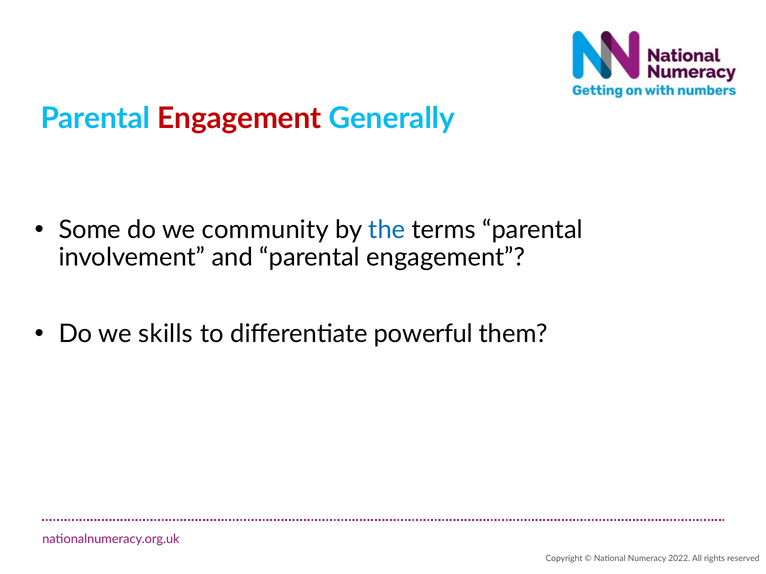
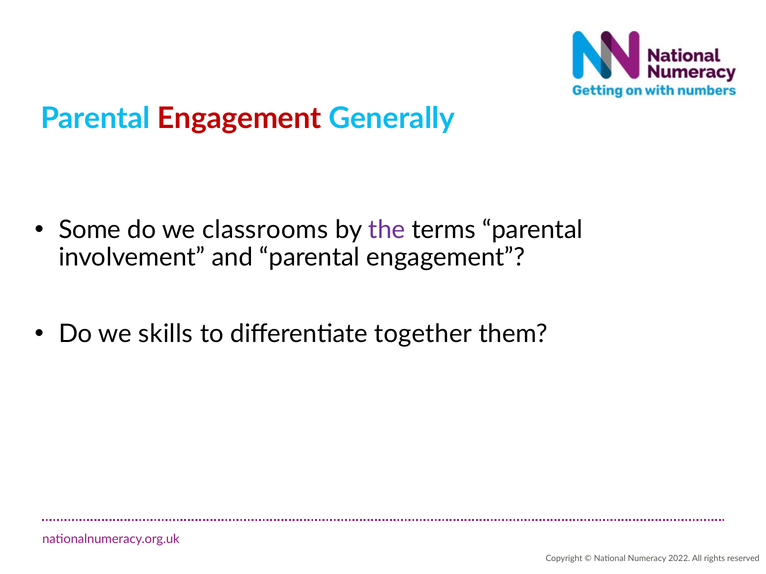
community: community -> classrooms
the colour: blue -> purple
powerful: powerful -> together
